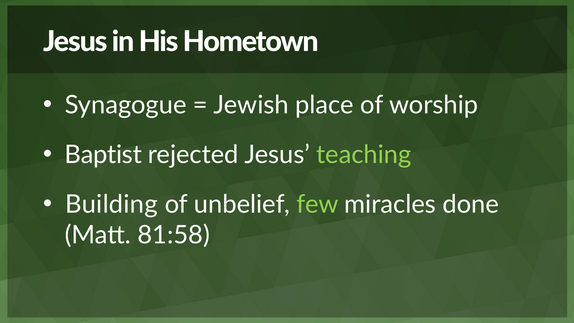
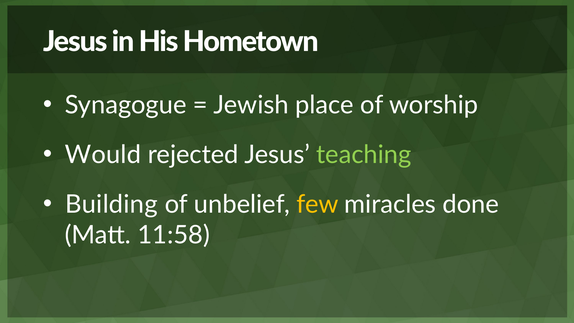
Baptist: Baptist -> Would
few colour: light green -> yellow
81:58: 81:58 -> 11:58
